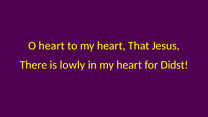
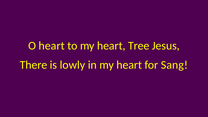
That: That -> Tree
Didst: Didst -> Sang
